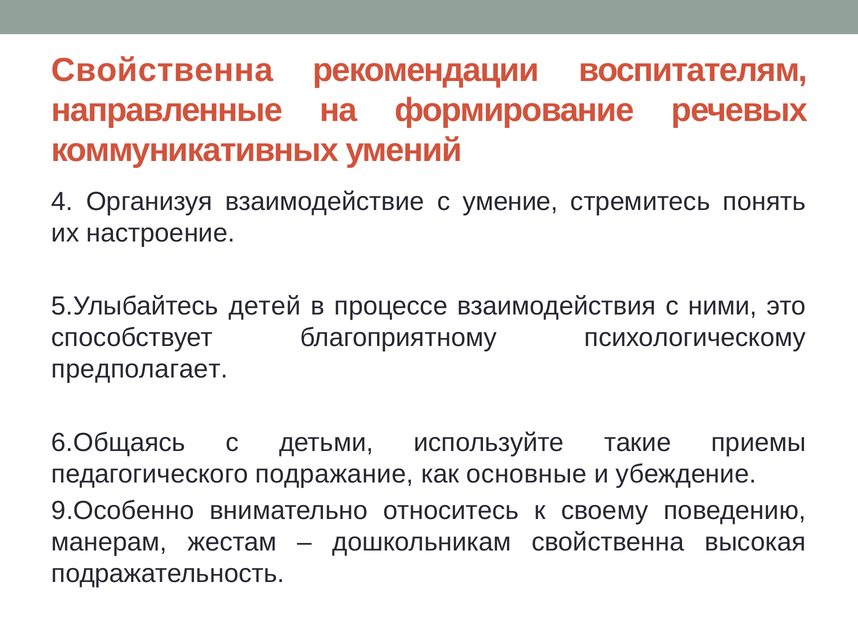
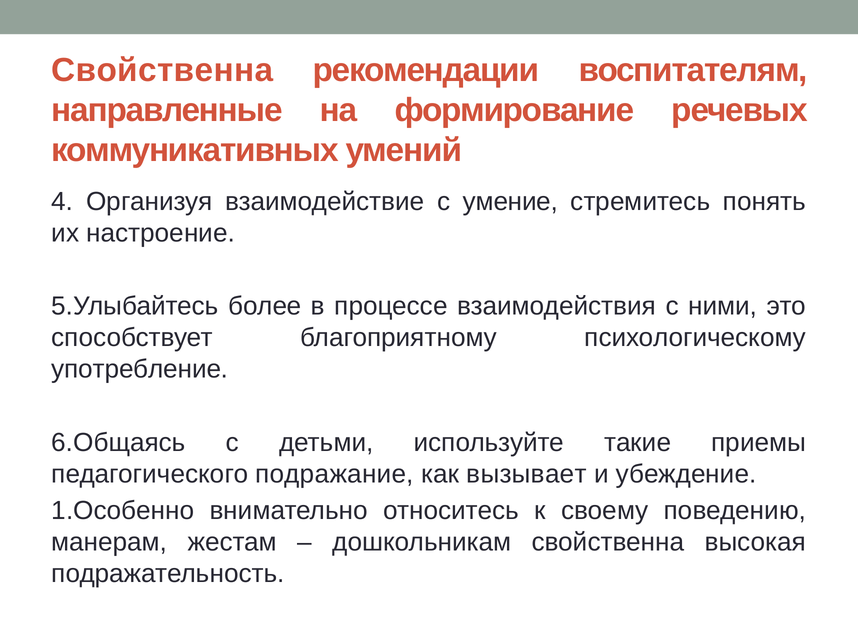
детей: детей -> более
предполагает: предполагает -> употребление
основные: основные -> вызывает
9.Особенно: 9.Особенно -> 1.Особенно
